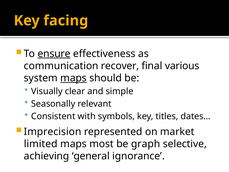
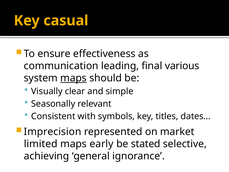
facing: facing -> casual
ensure underline: present -> none
recover: recover -> leading
most: most -> early
graph: graph -> stated
